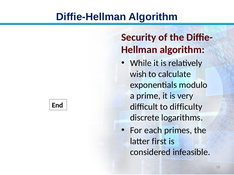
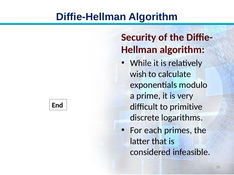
difficulty: difficulty -> primitive
first: first -> that
